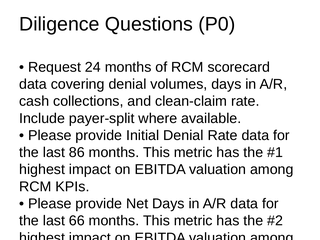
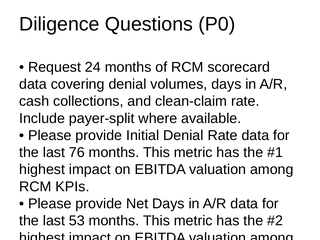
86: 86 -> 76
66: 66 -> 53
